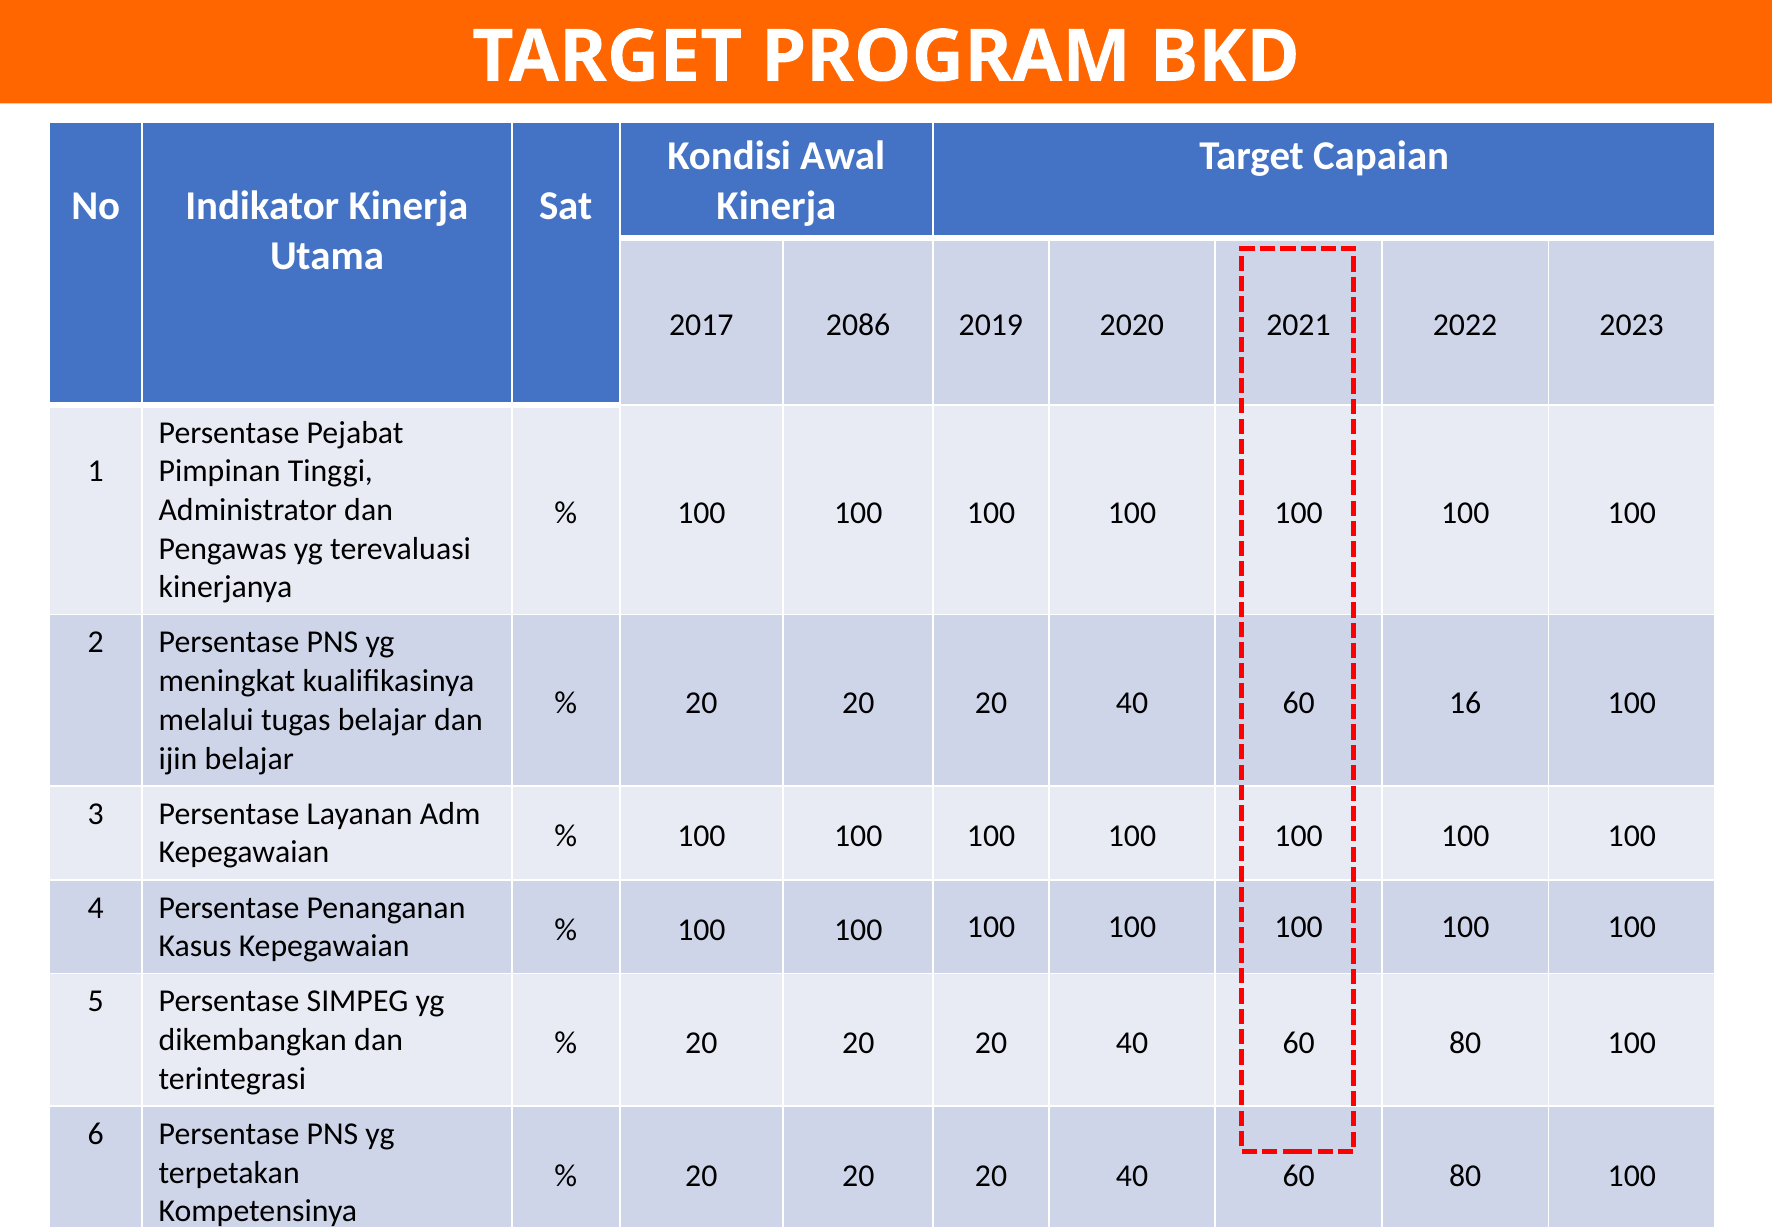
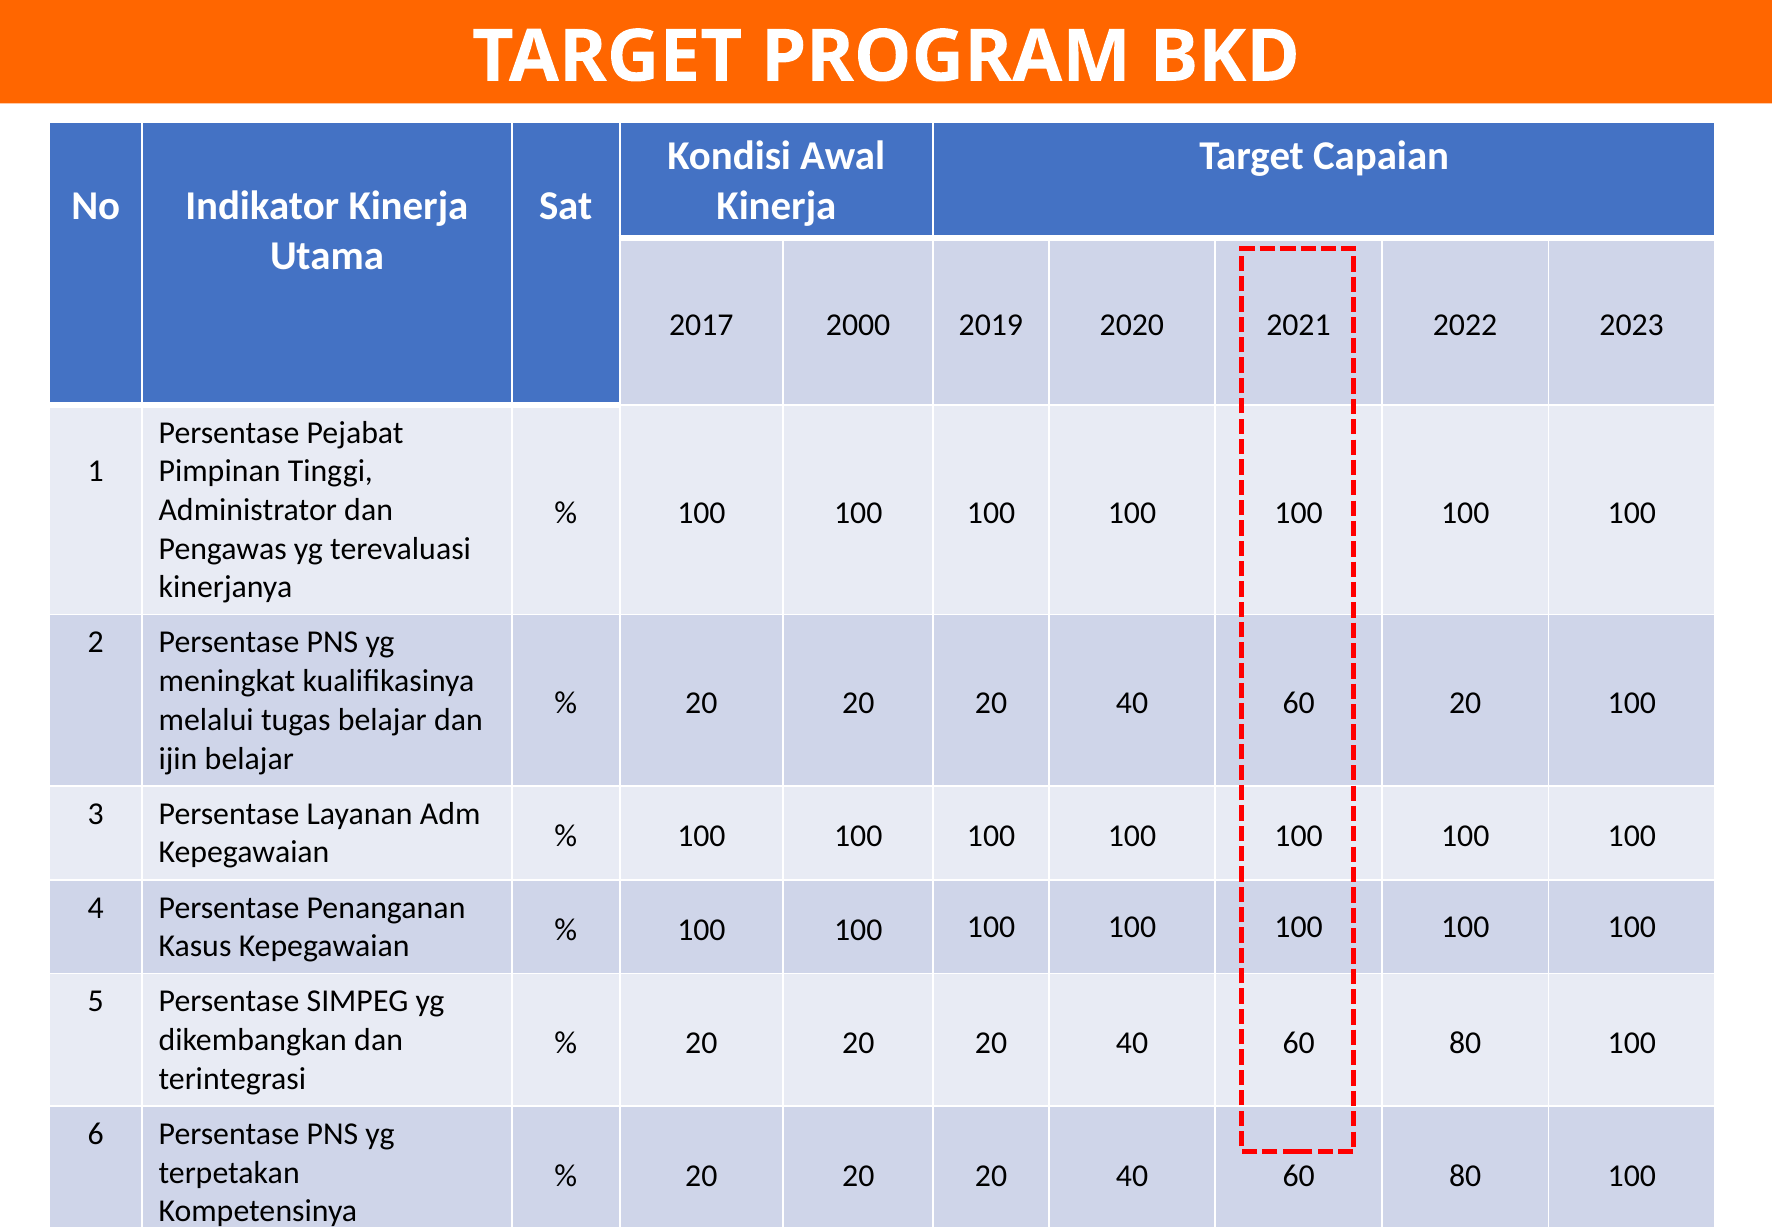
2086: 2086 -> 2000
60 16: 16 -> 20
